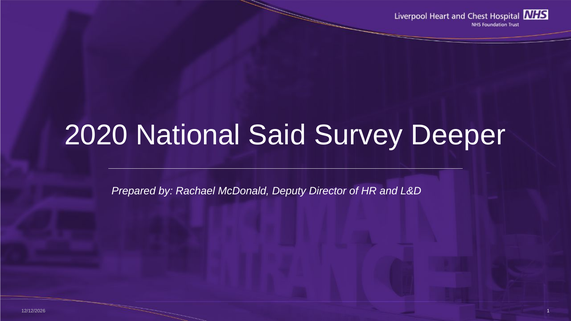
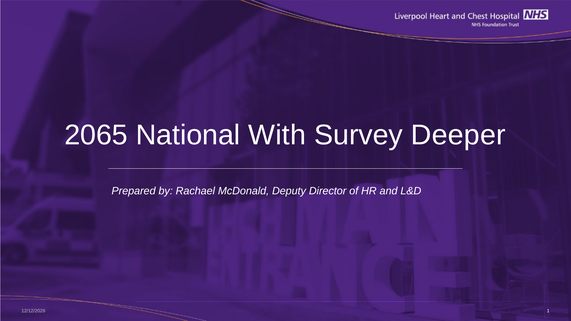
2020: 2020 -> 2065
Said: Said -> With
